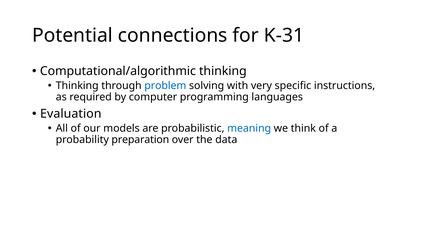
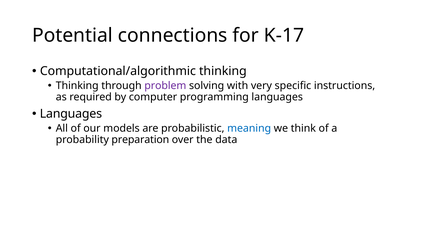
K-31: K-31 -> K-17
problem colour: blue -> purple
Evaluation at (71, 114): Evaluation -> Languages
